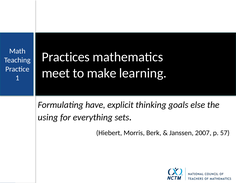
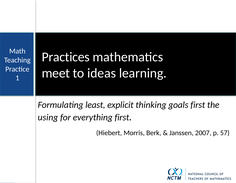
make: make -> ideas
have: have -> least
goals else: else -> first
everything sets: sets -> first
